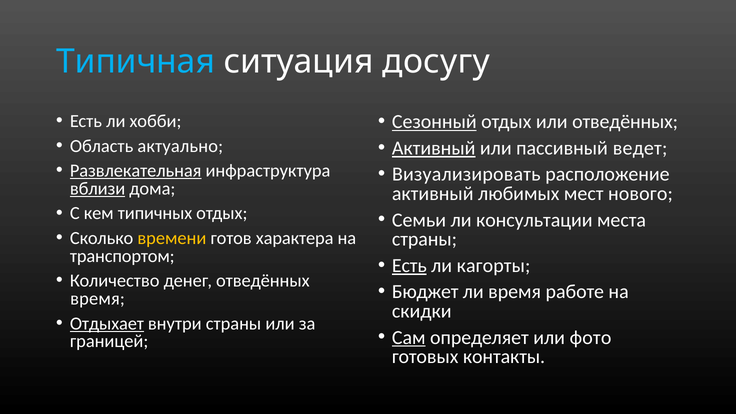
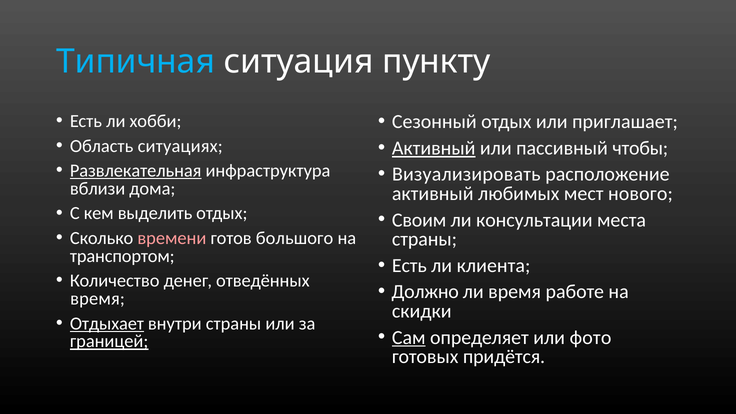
досугу: досугу -> пункту
Сезонный underline: present -> none
или отведённых: отведённых -> приглашает
актуально: актуально -> ситуациях
ведет: ведет -> чтобы
вблизи underline: present -> none
типичных: типичных -> выделить
Семьи: Семьи -> Своим
времени colour: yellow -> pink
характера: характера -> большого
Есть at (409, 266) underline: present -> none
кагорты: кагорты -> клиента
Бюджет: Бюджет -> Должно
границей underline: none -> present
контакты: контакты -> придётся
